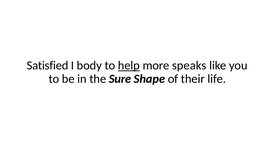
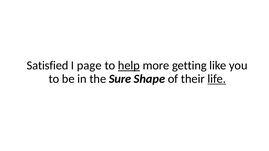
body: body -> page
speaks: speaks -> getting
life underline: none -> present
